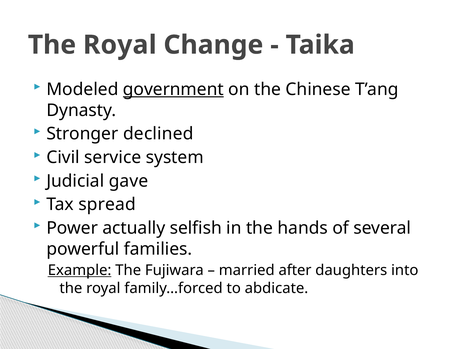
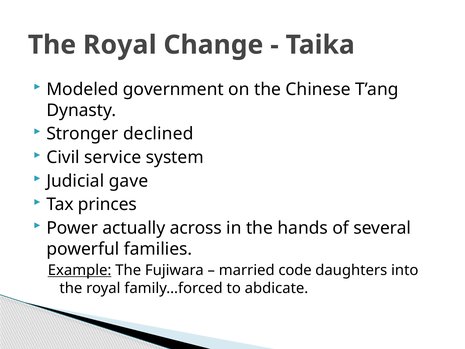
government underline: present -> none
spread: spread -> princes
selfish: selfish -> across
after: after -> code
